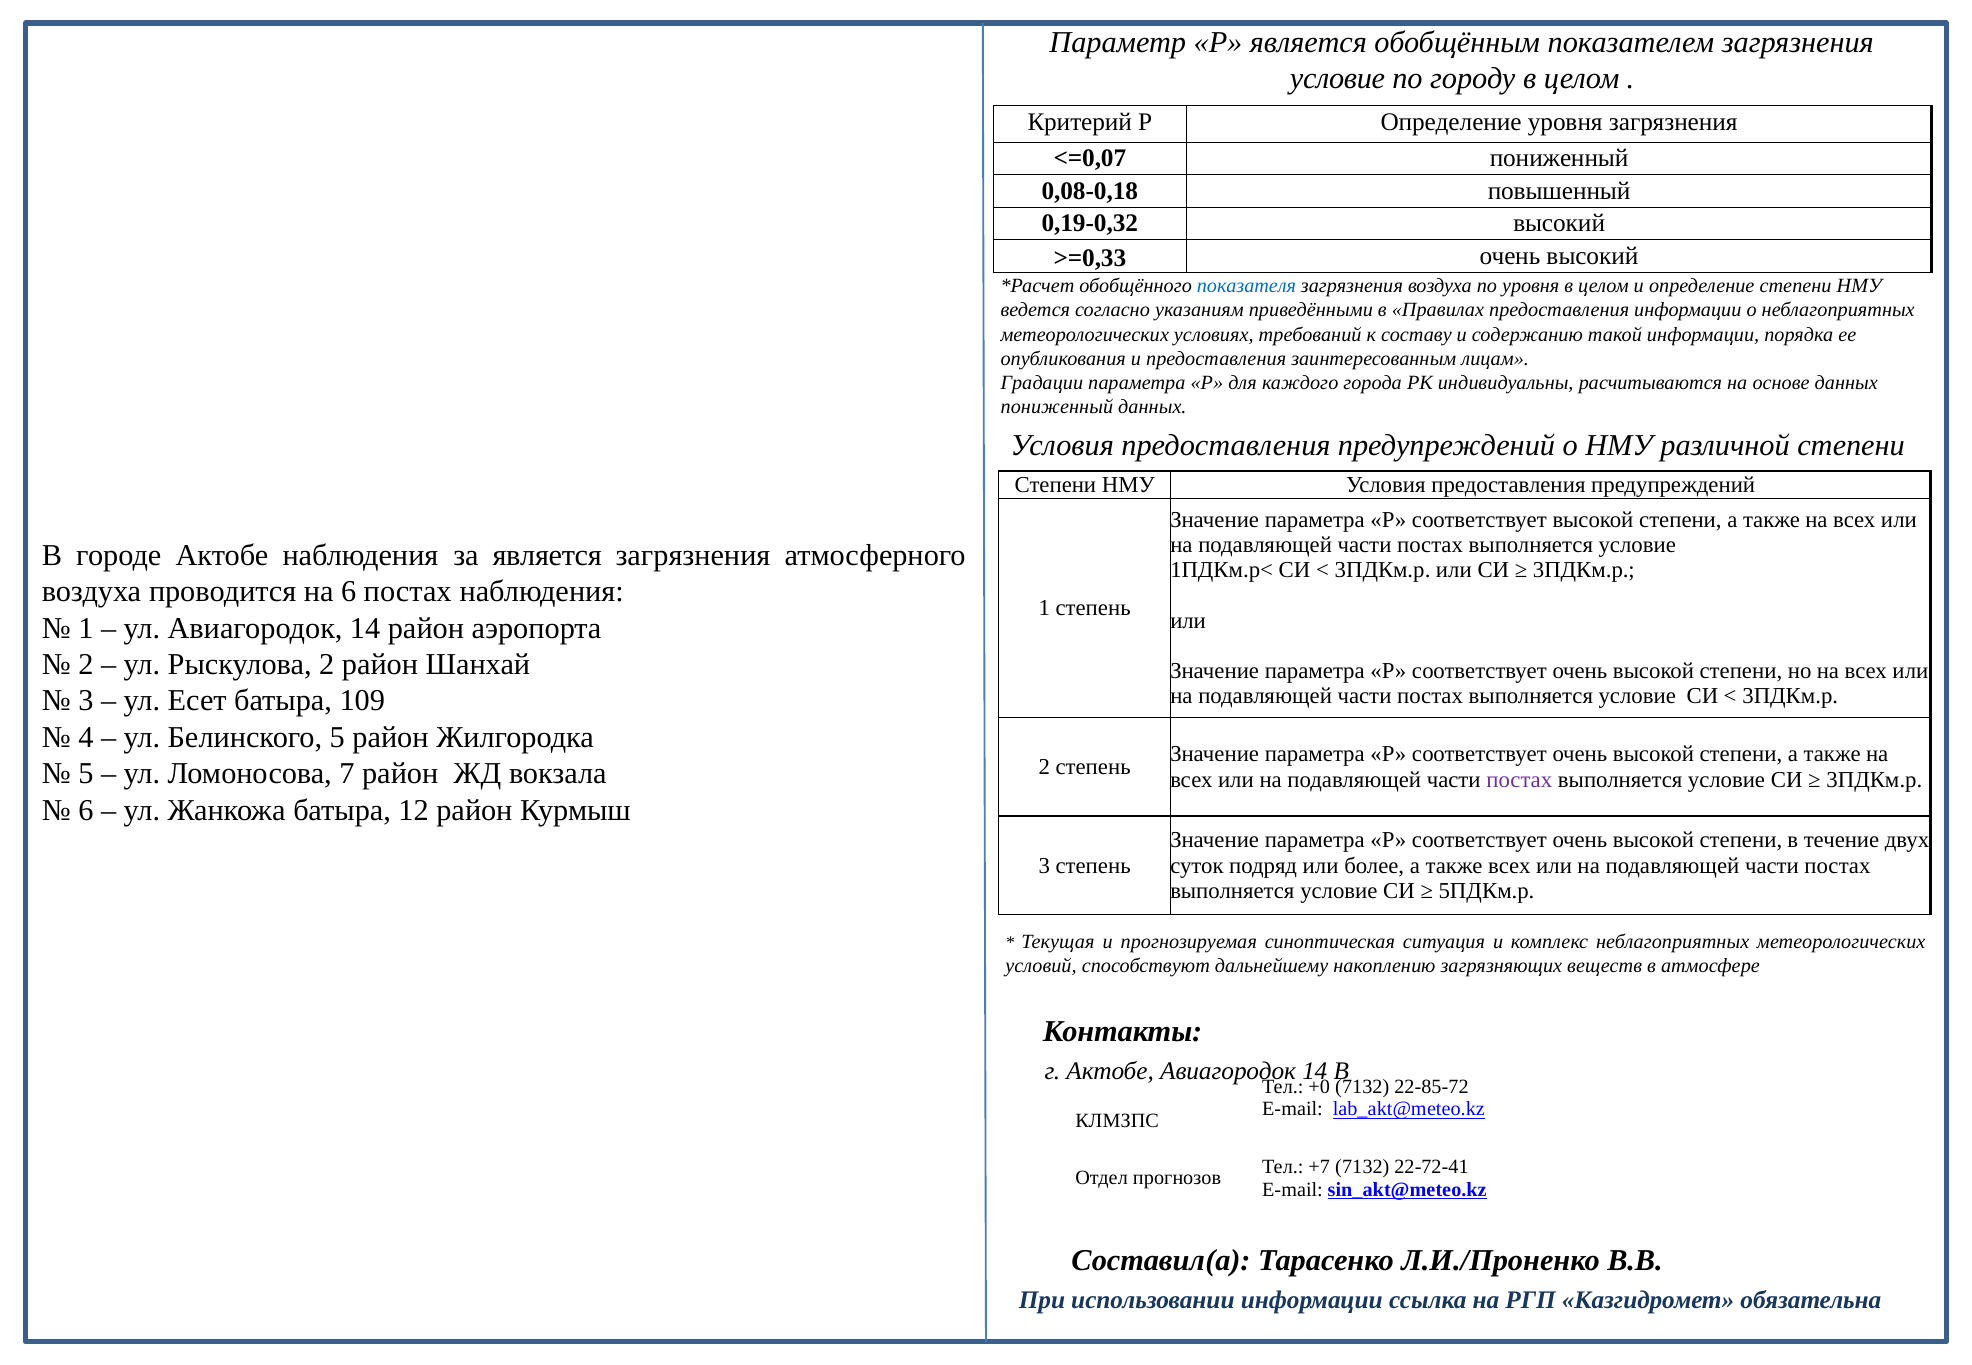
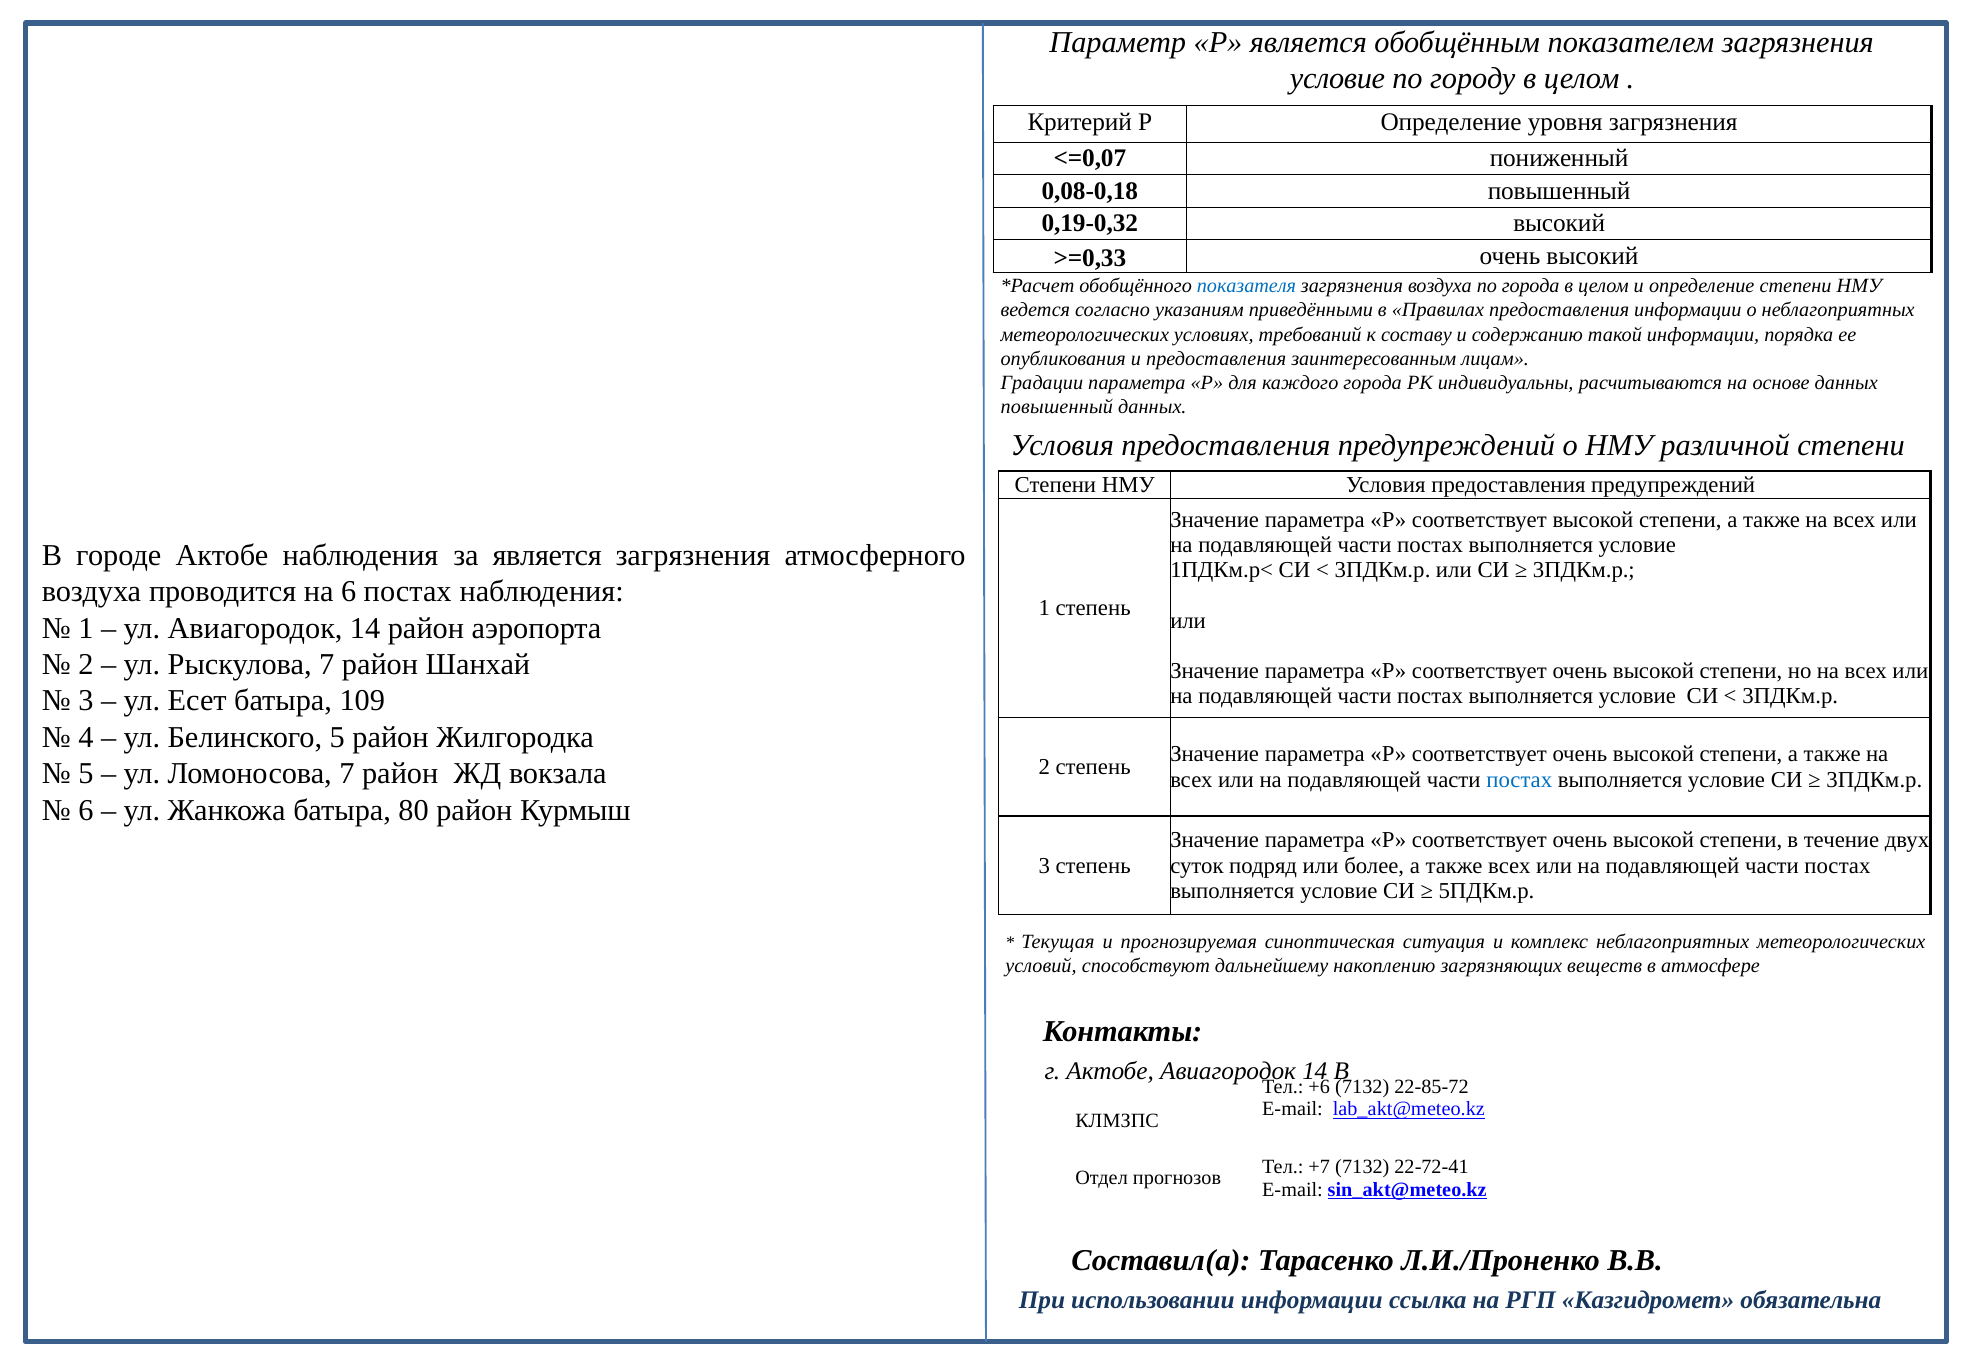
по уровня: уровня -> города
пониженный at (1057, 407): пониженный -> повышенный
Рыскулова 2: 2 -> 7
постах at (1519, 780) colour: purple -> blue
12: 12 -> 80
+0: +0 -> +6
